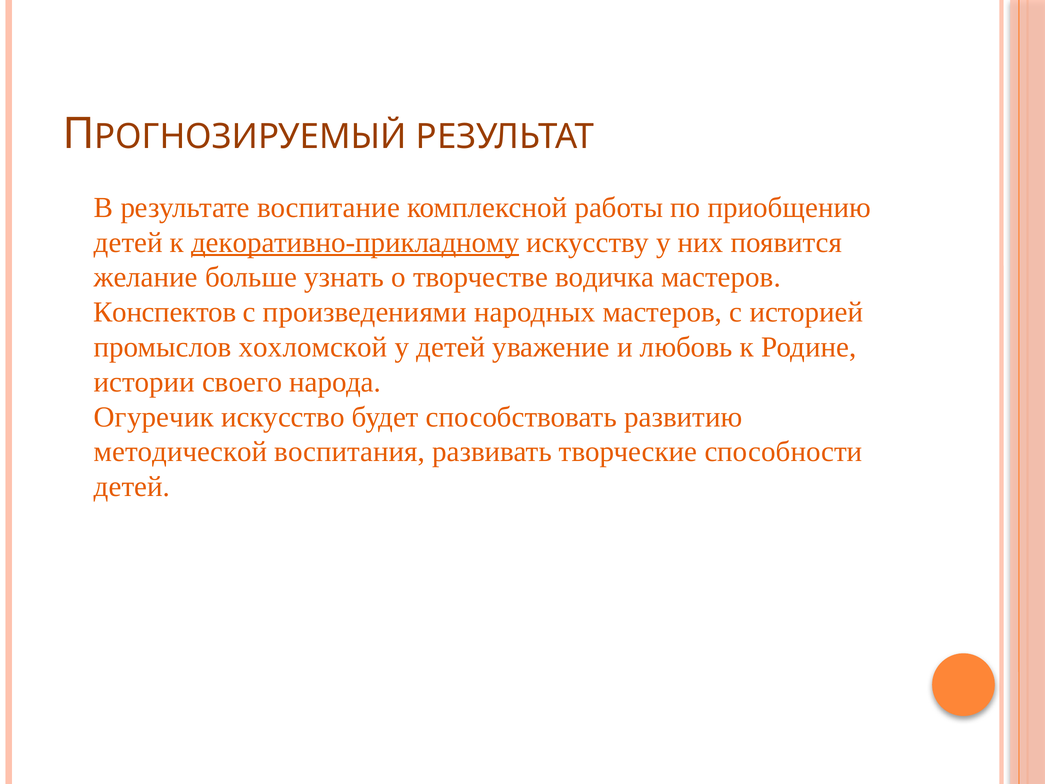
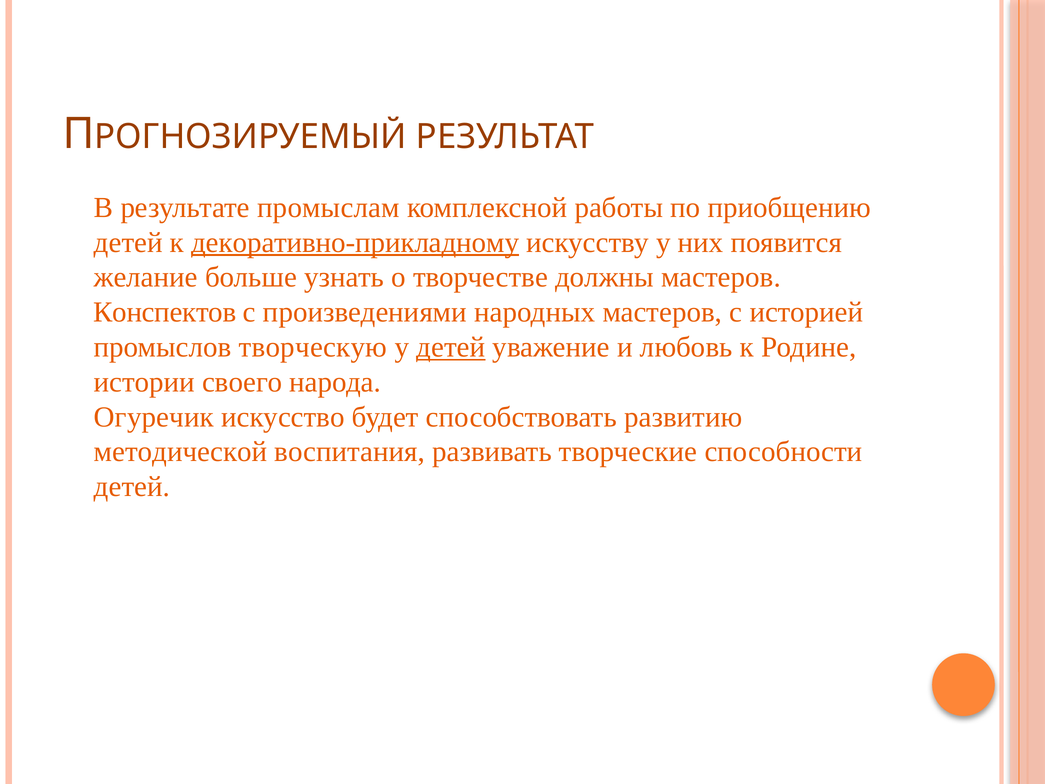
воспитание: воспитание -> промыслам
водичка: водичка -> должны
хохломской: хохломской -> творческую
детей at (451, 347) underline: none -> present
